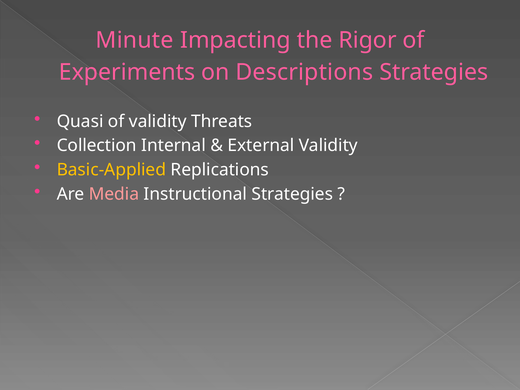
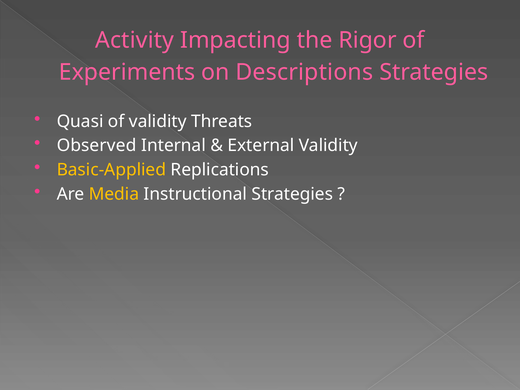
Minute: Minute -> Activity
Collection: Collection -> Observed
Media colour: pink -> yellow
